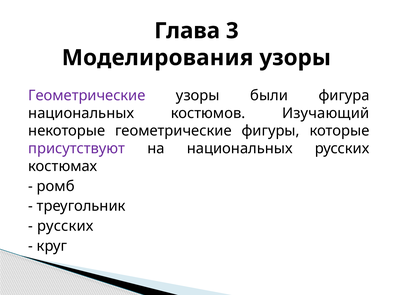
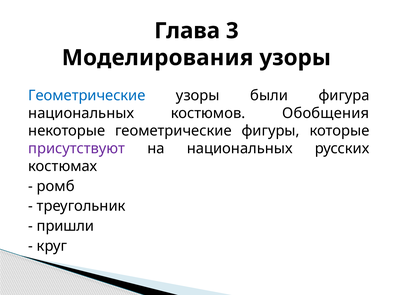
Геометрические at (87, 95) colour: purple -> blue
Изучающий: Изучающий -> Обобщения
русских at (65, 226): русских -> пришли
